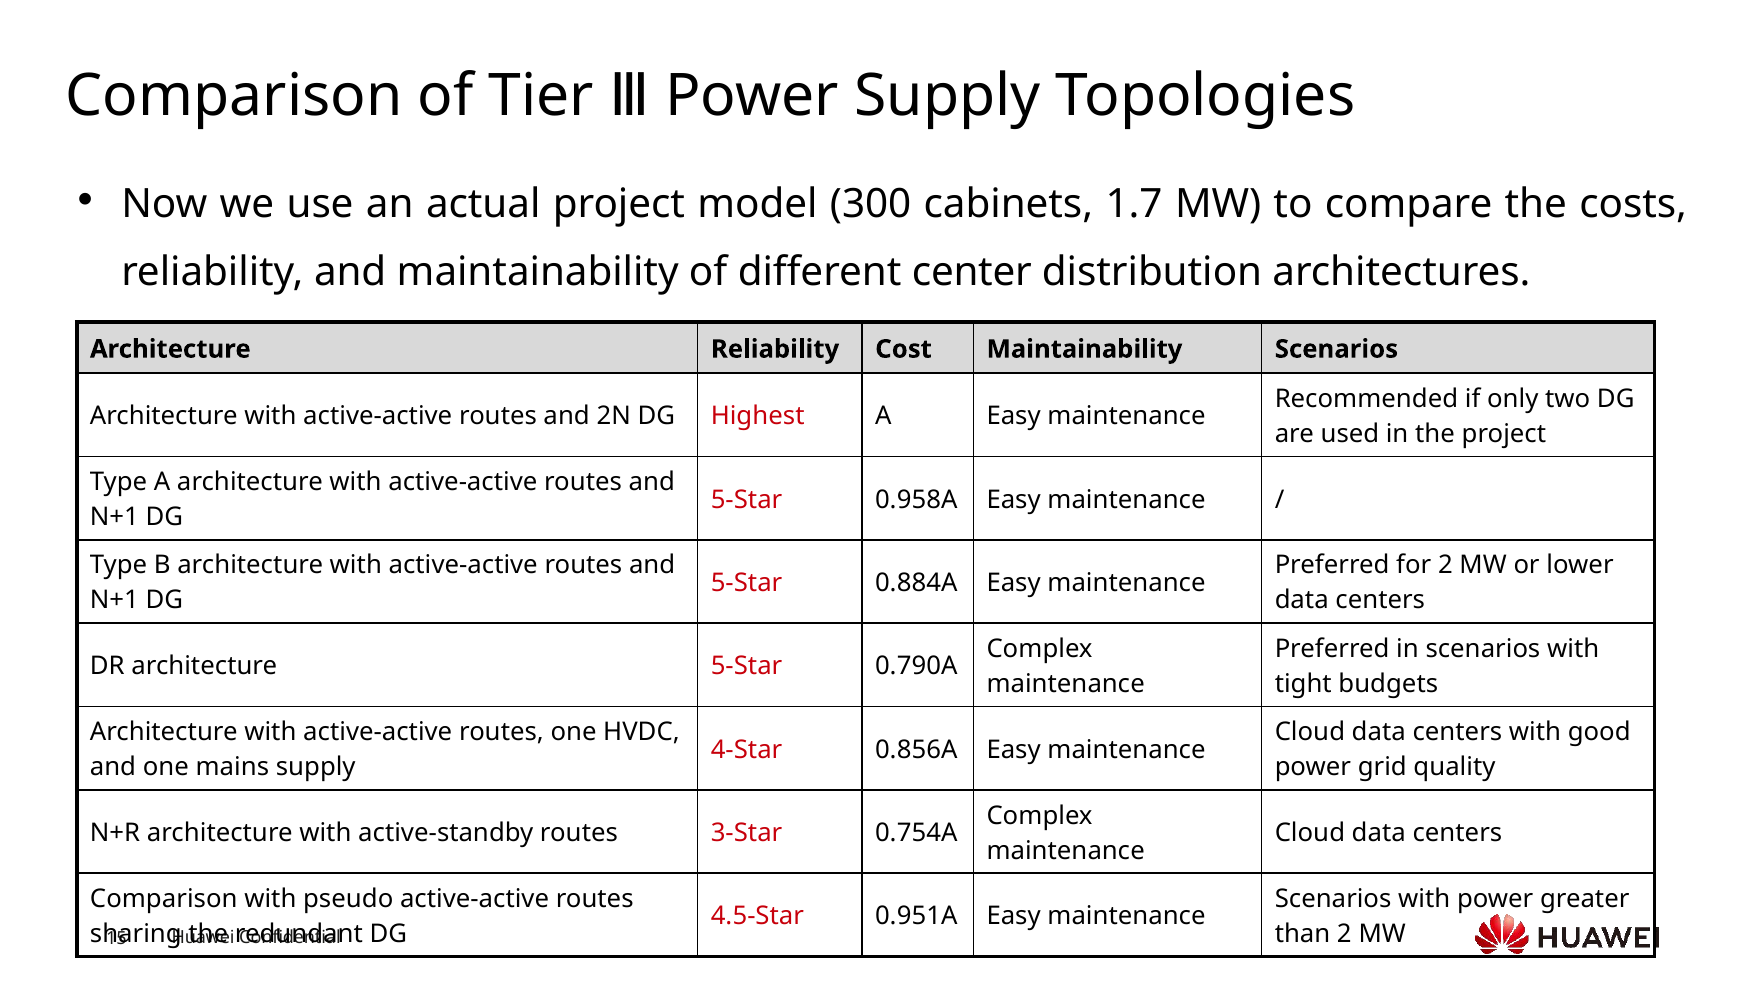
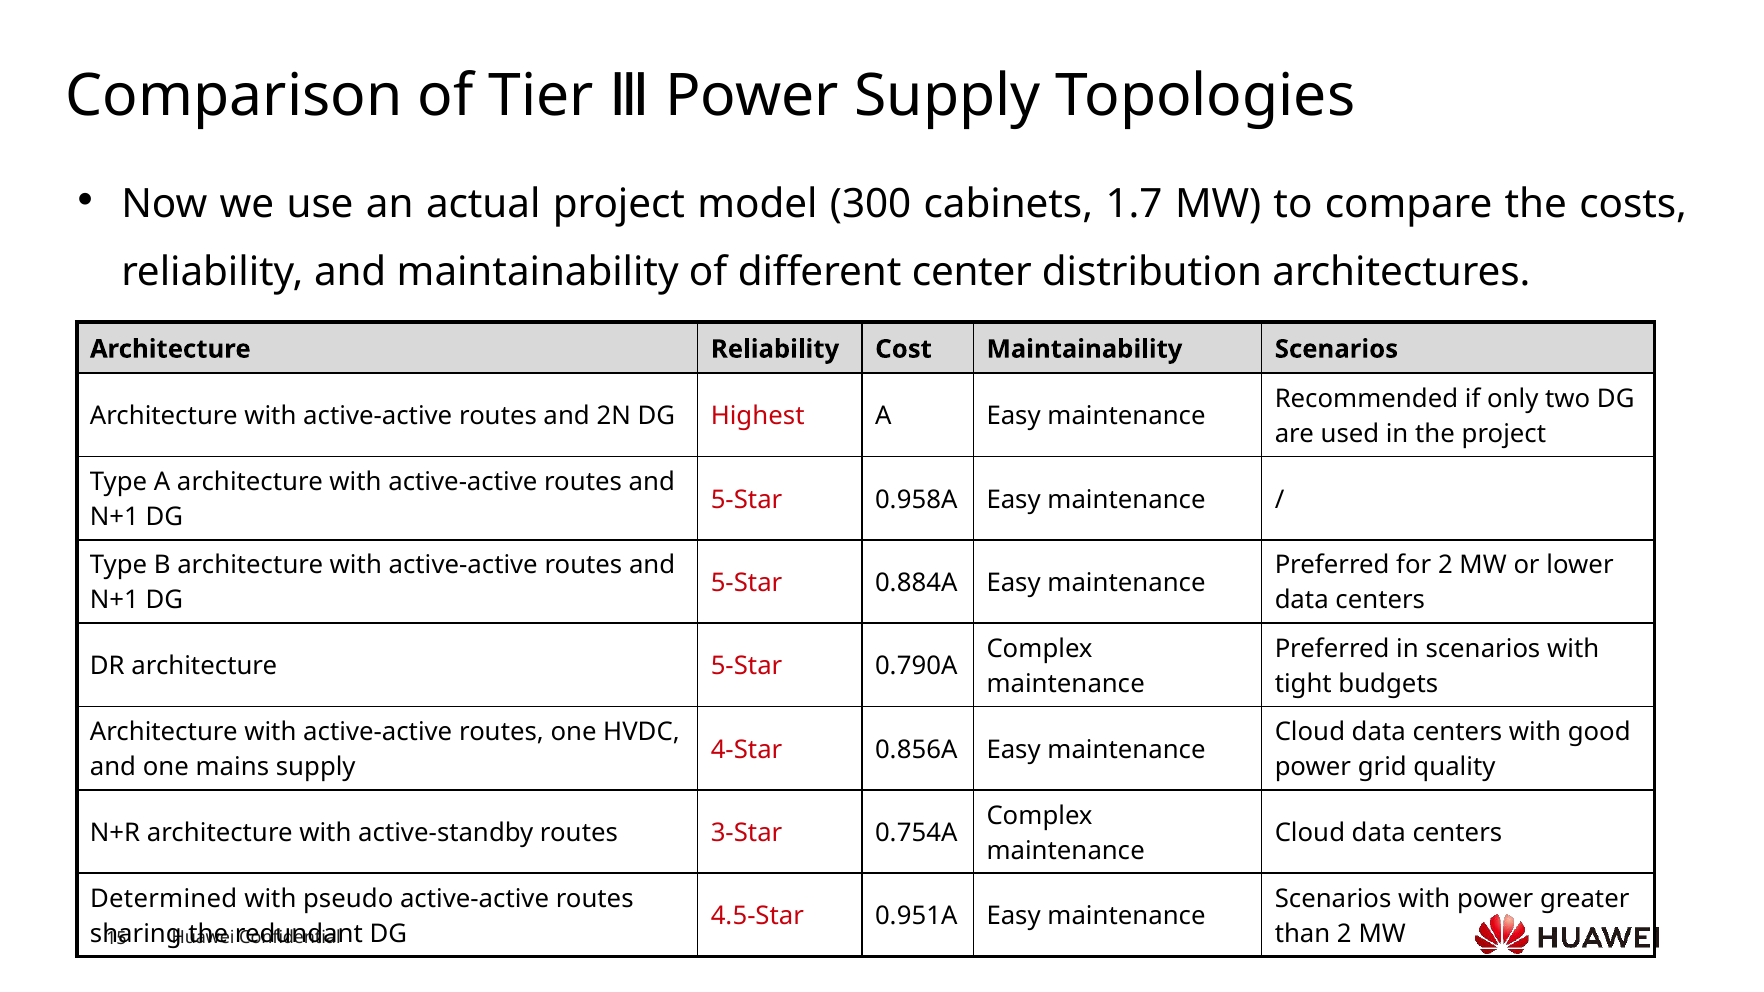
Comparison at (164, 899): Comparison -> Determined
